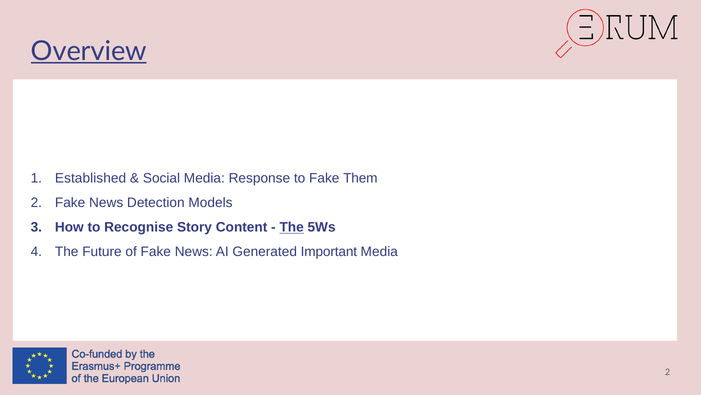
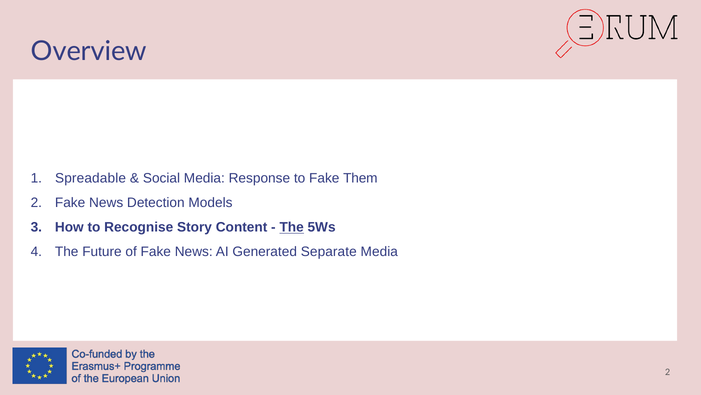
Overview underline: present -> none
Established: Established -> Spreadable
Important: Important -> Separate
